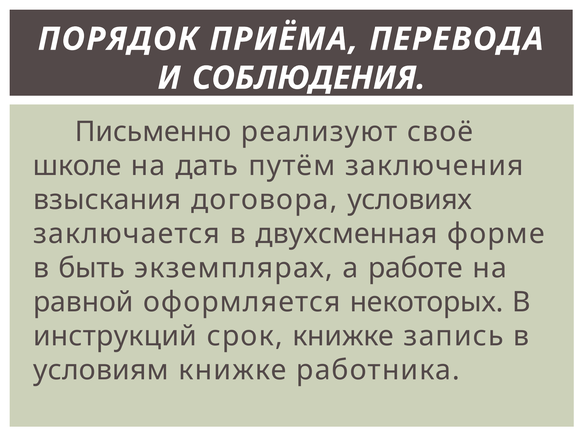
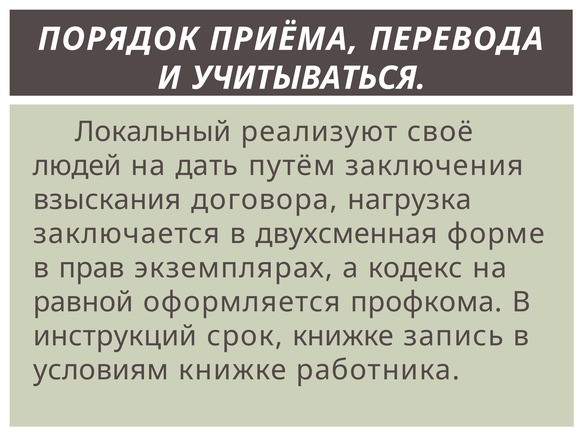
СОБЛЮДЕНИЯ: СОБЛЮДЕНИЯ -> УЧИТЫВАТЬСЯ
Письменно: Письменно -> Локальный
школе: школе -> людей
условиях: условиях -> нагрузка
быть: быть -> прав
работе: работе -> кодекс
некоторых: некоторых -> профкома
